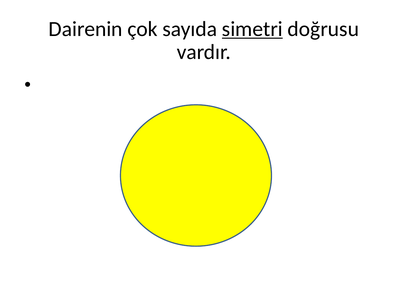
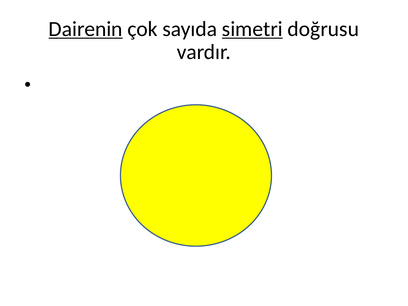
Dairenin underline: none -> present
